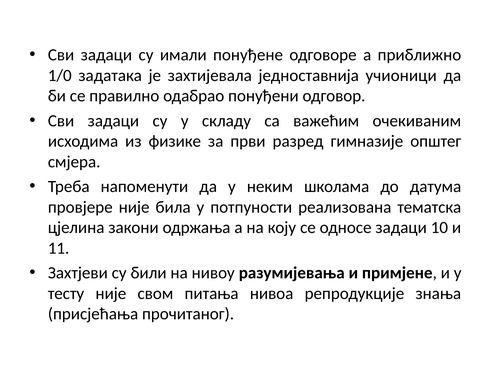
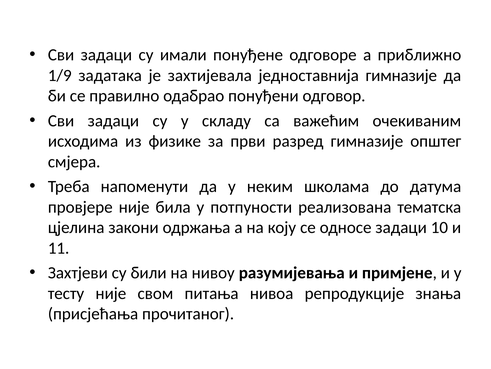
1/0: 1/0 -> 1/9
једноставнија учионици: учионици -> гимназије
